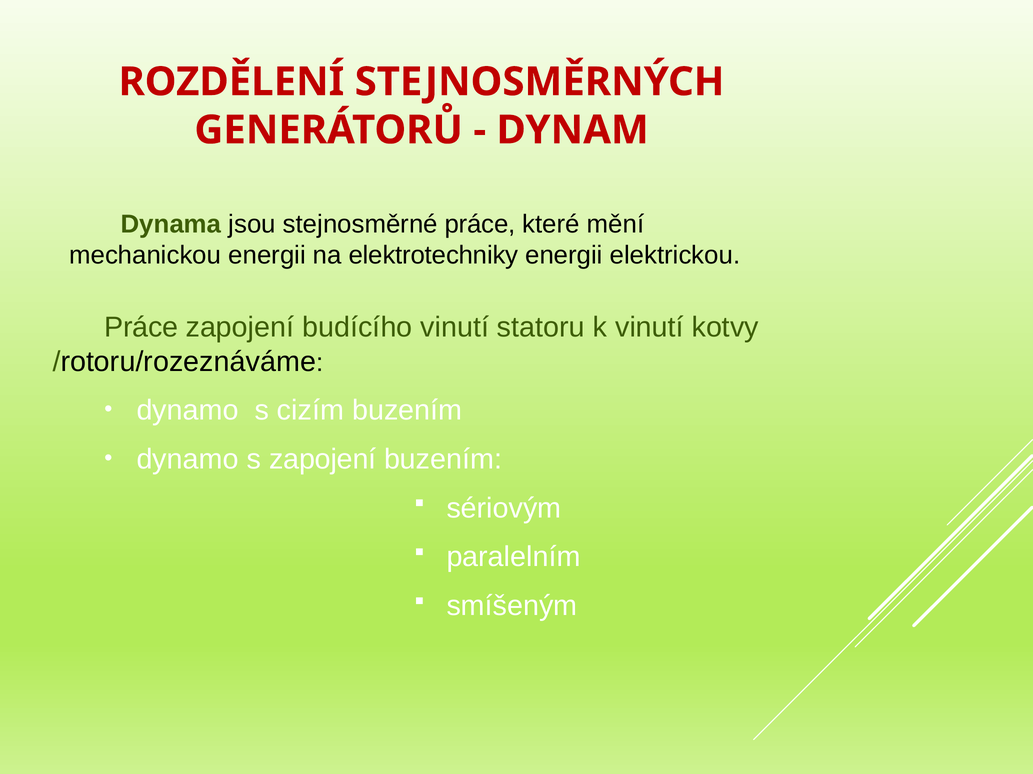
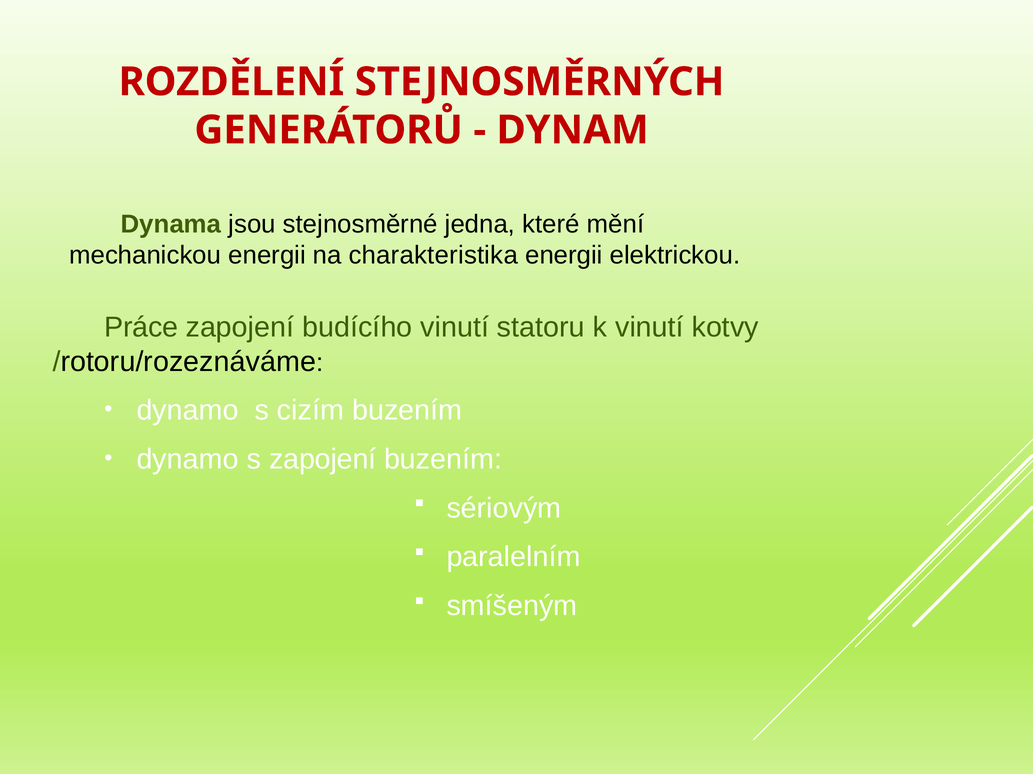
stejnosměrné práce: práce -> jedna
elektrotechniky: elektrotechniky -> charakteristika
